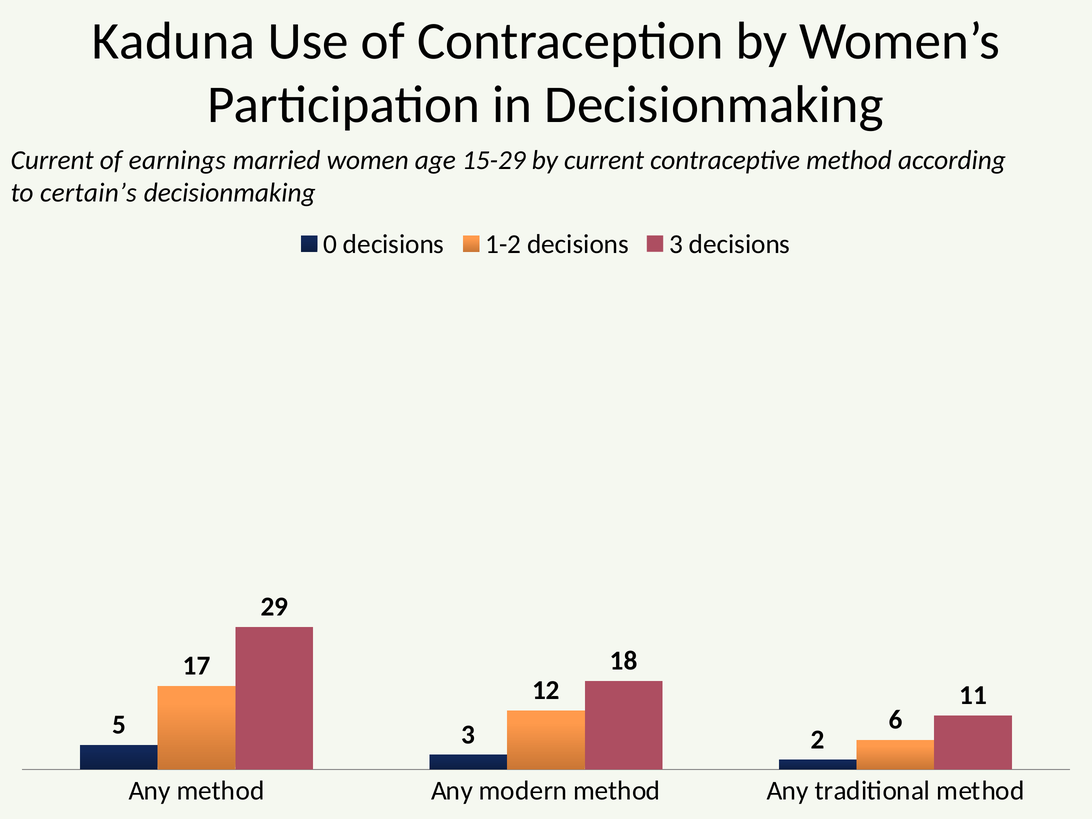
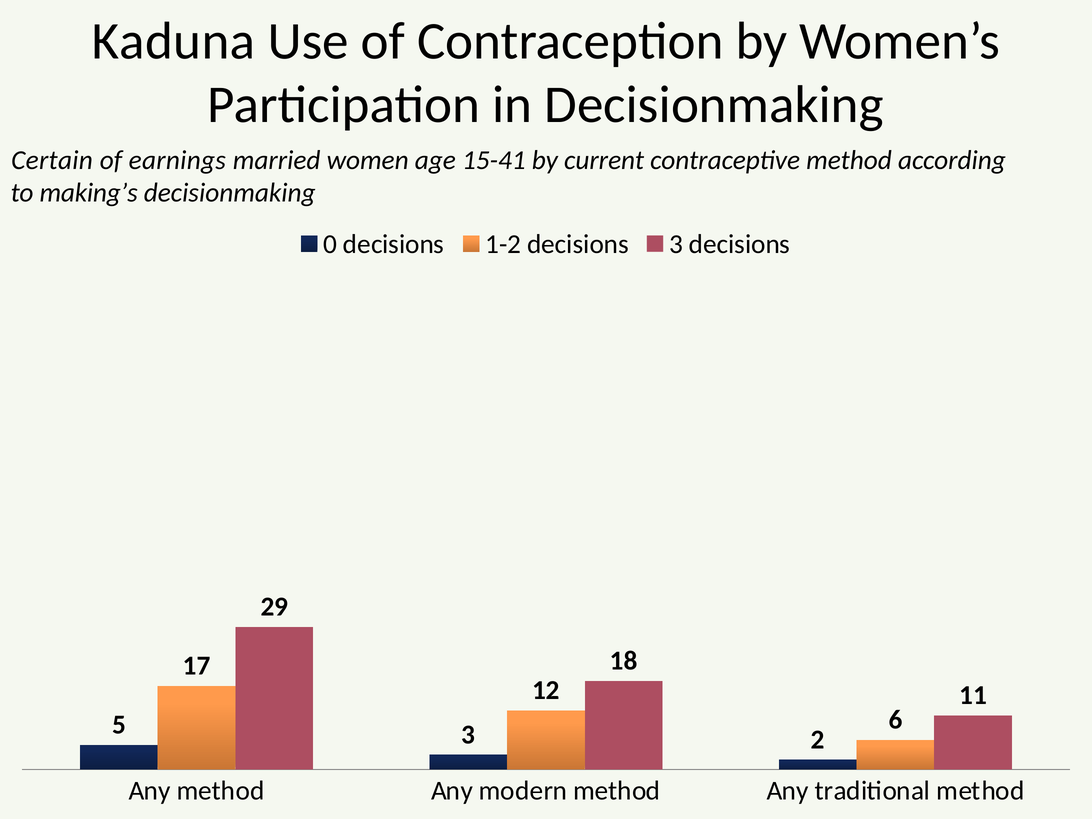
Current at (52, 160): Current -> Certain
15-29: 15-29 -> 15-41
certain’s: certain’s -> making’s
